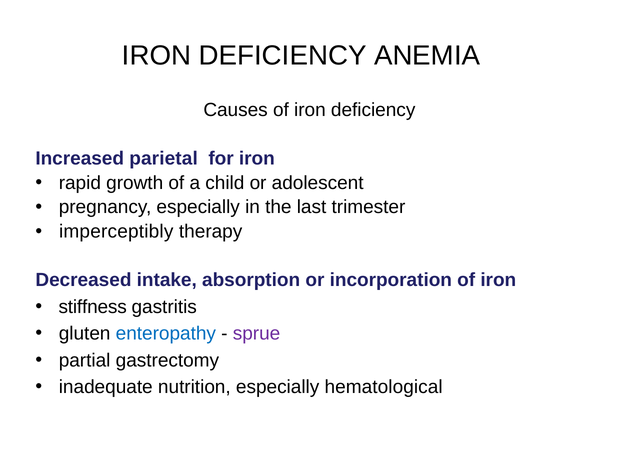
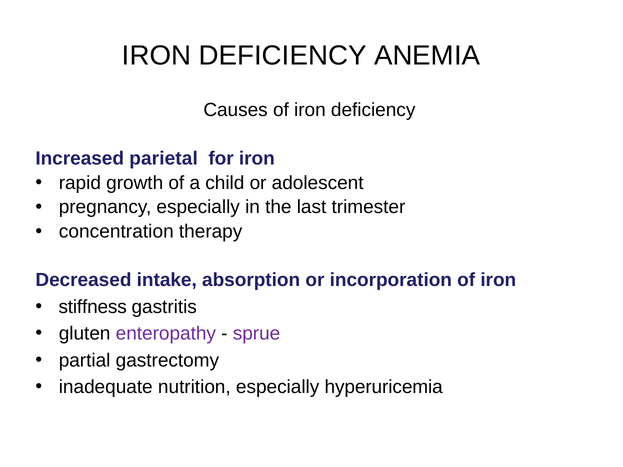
imperceptibly: imperceptibly -> concentration
enteropathy colour: blue -> purple
hematological: hematological -> hyperuricemia
